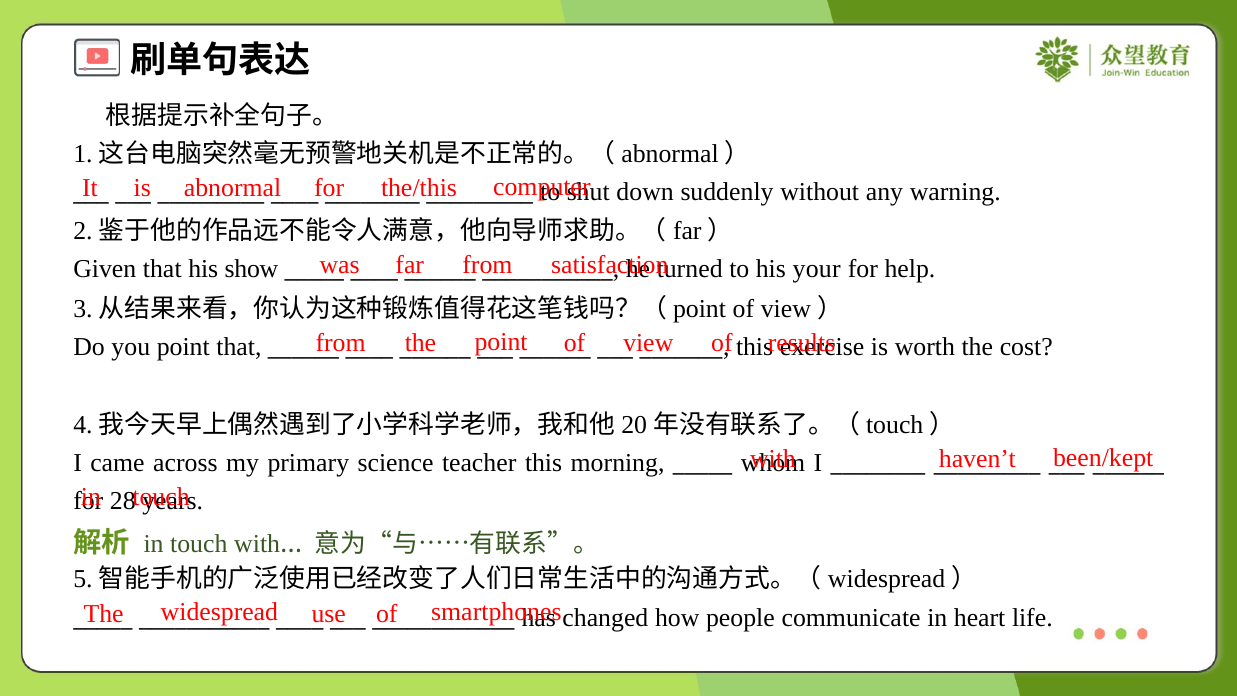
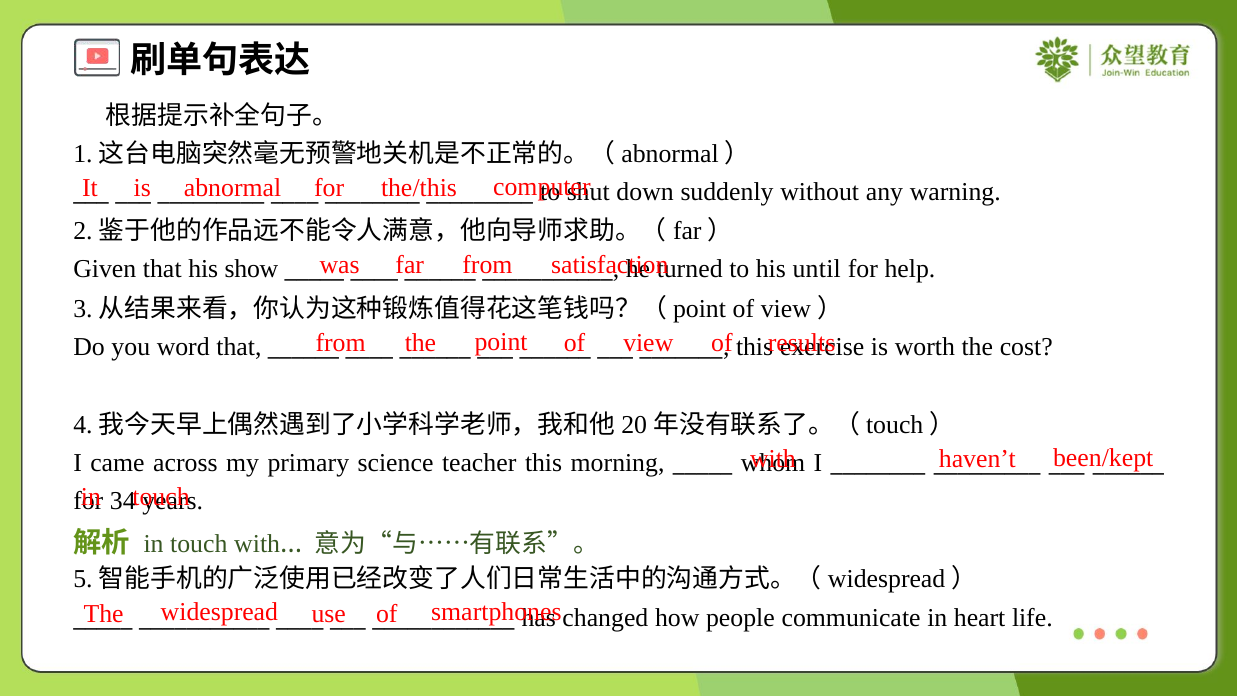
your: your -> until
you point: point -> word
28: 28 -> 34
